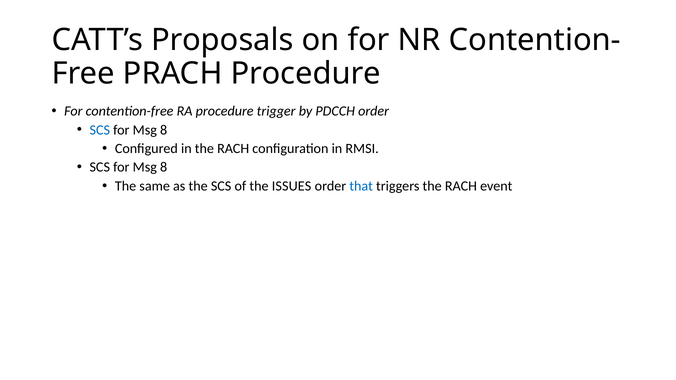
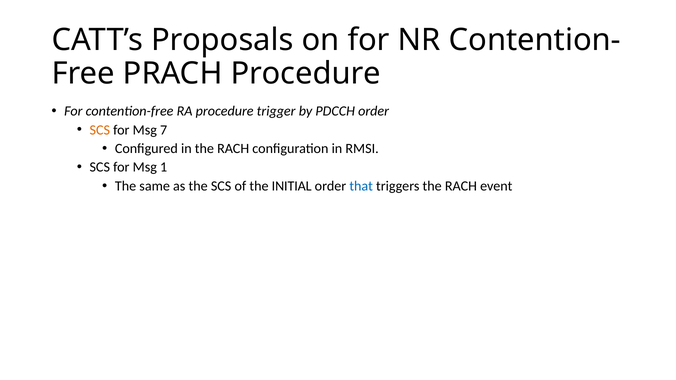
SCS at (100, 130) colour: blue -> orange
8 at (164, 130): 8 -> 7
8 at (164, 167): 8 -> 1
ISSUES: ISSUES -> INITIAL
